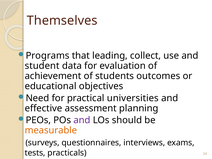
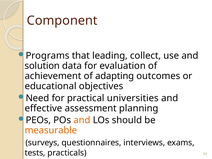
Themselves: Themselves -> Component
student: student -> solution
students: students -> adapting
and at (82, 120) colour: purple -> orange
